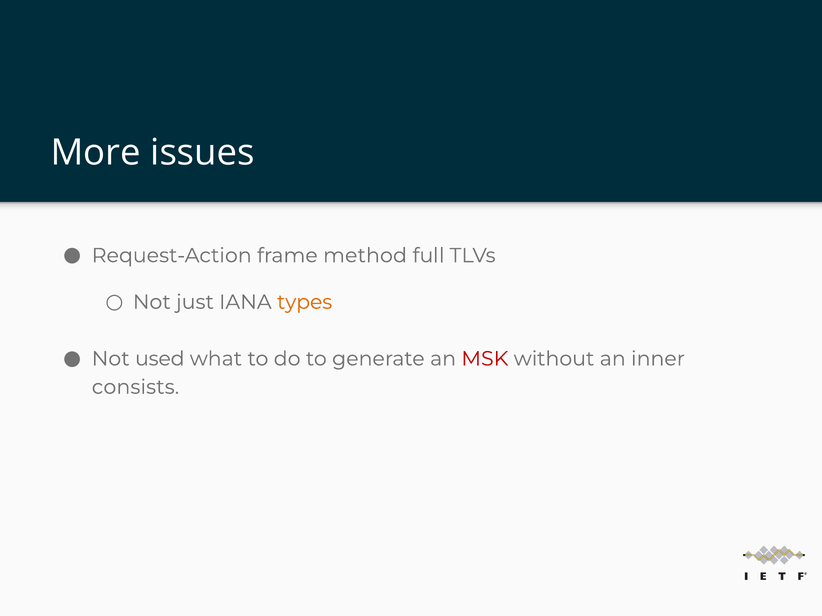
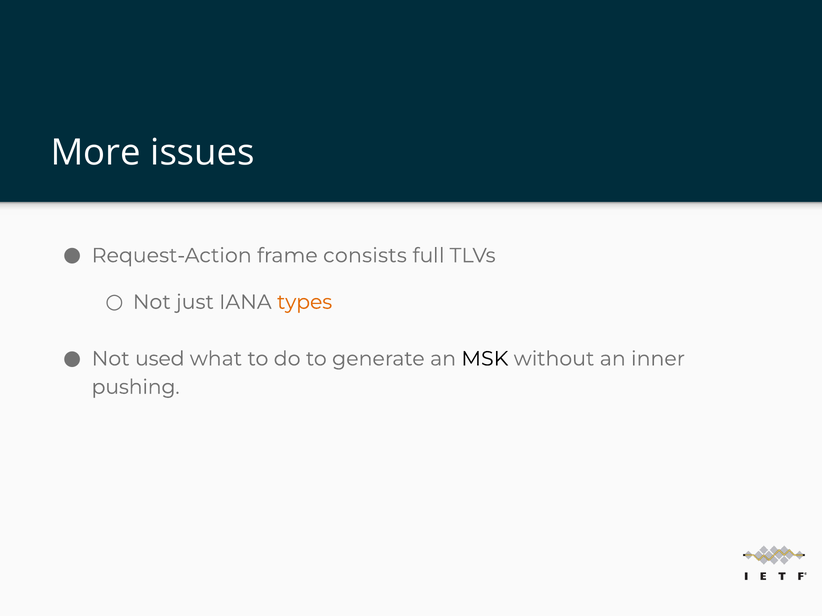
method: method -> consists
MSK colour: red -> black
consists: consists -> pushing
